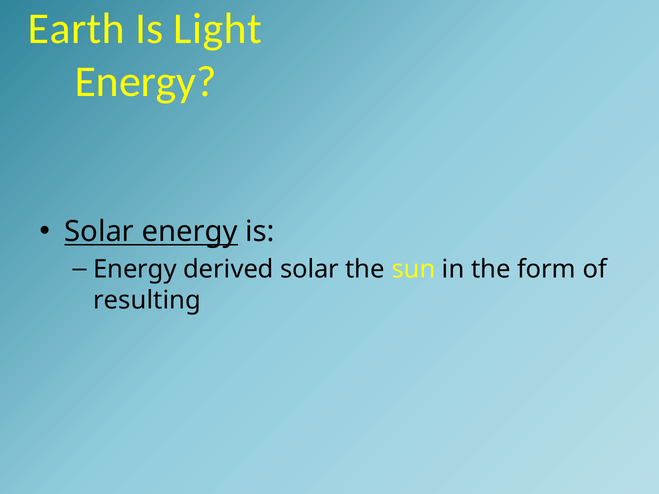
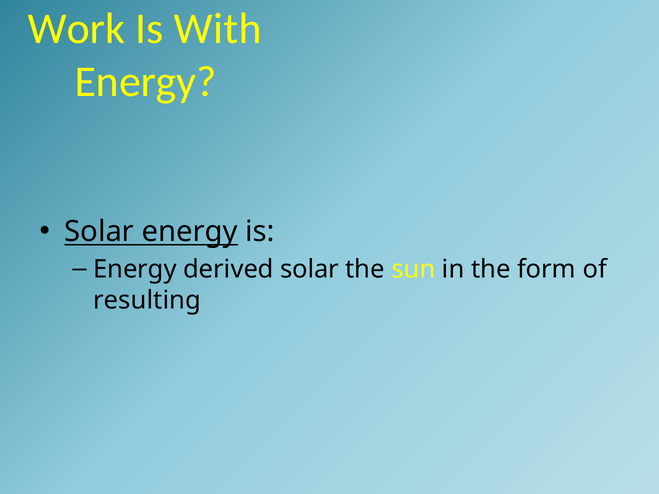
Earth: Earth -> Work
Light: Light -> With
